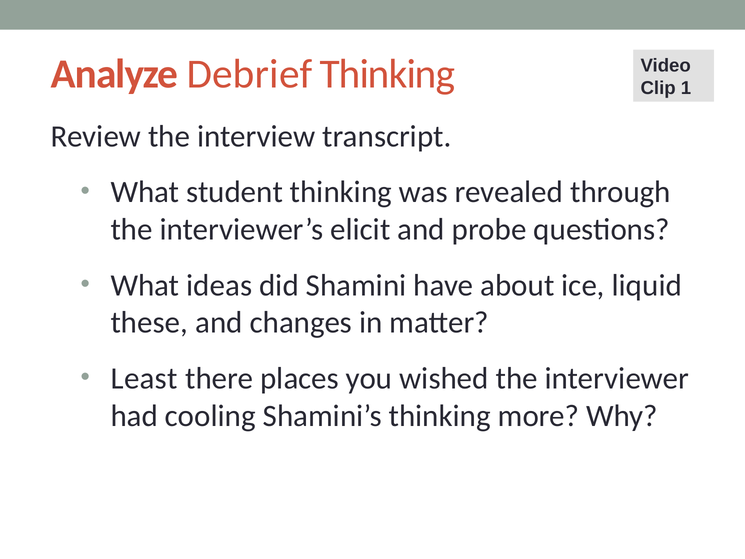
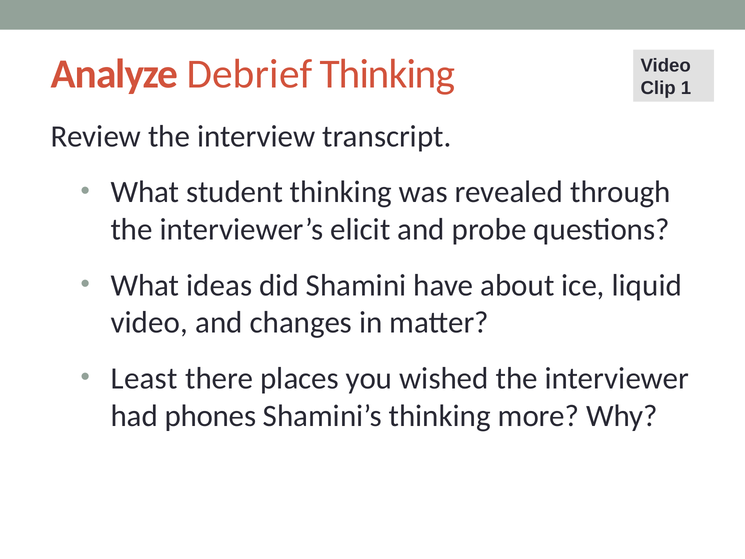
these at (149, 323): these -> video
cooling: cooling -> phones
